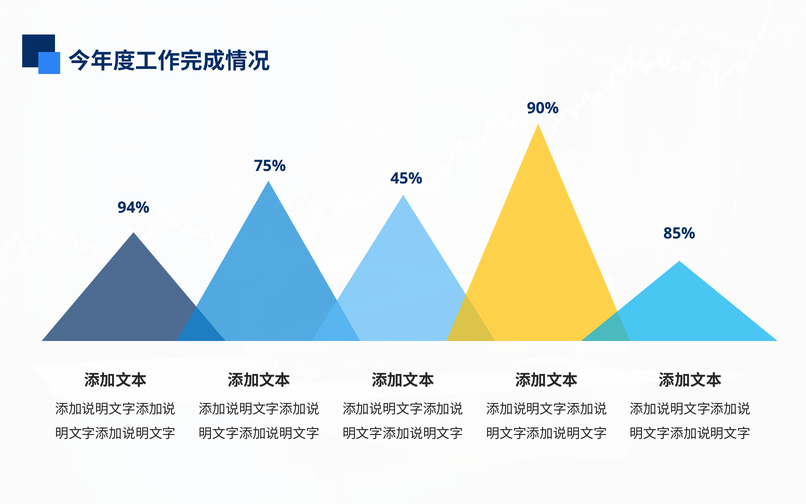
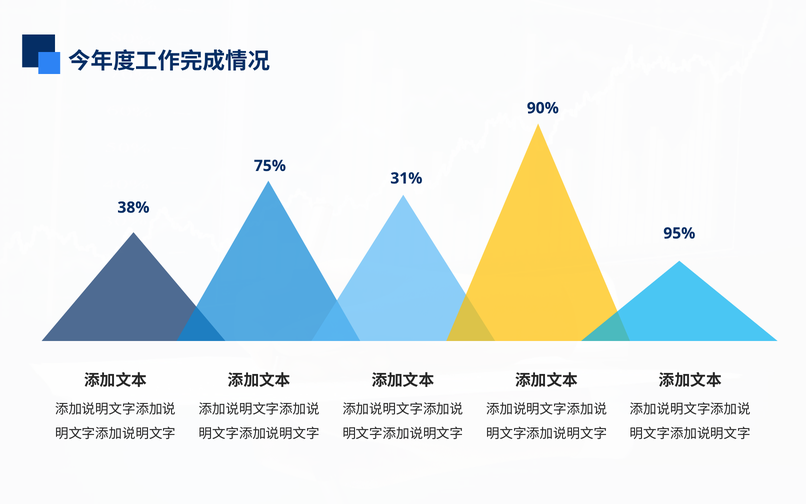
45%: 45% -> 31%
94%: 94% -> 38%
85%: 85% -> 95%
